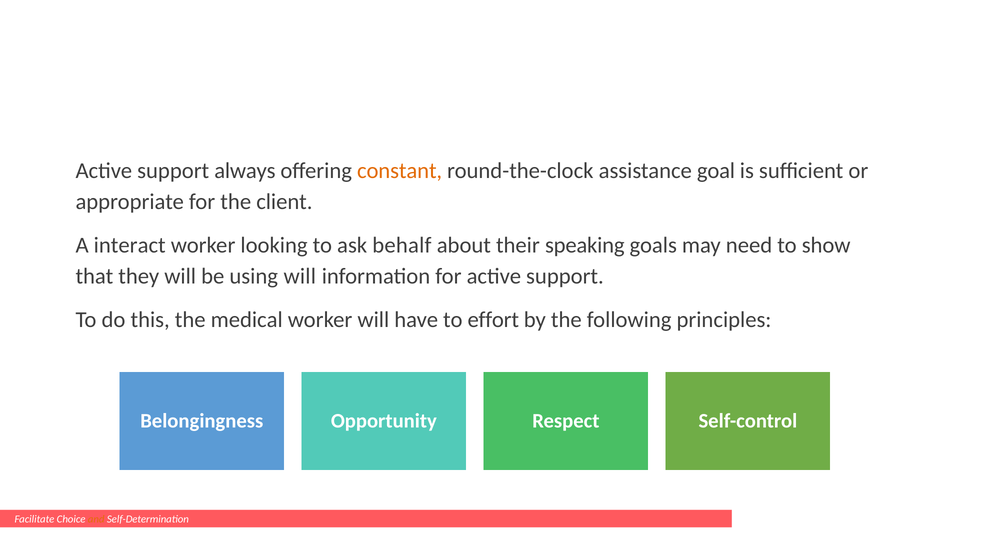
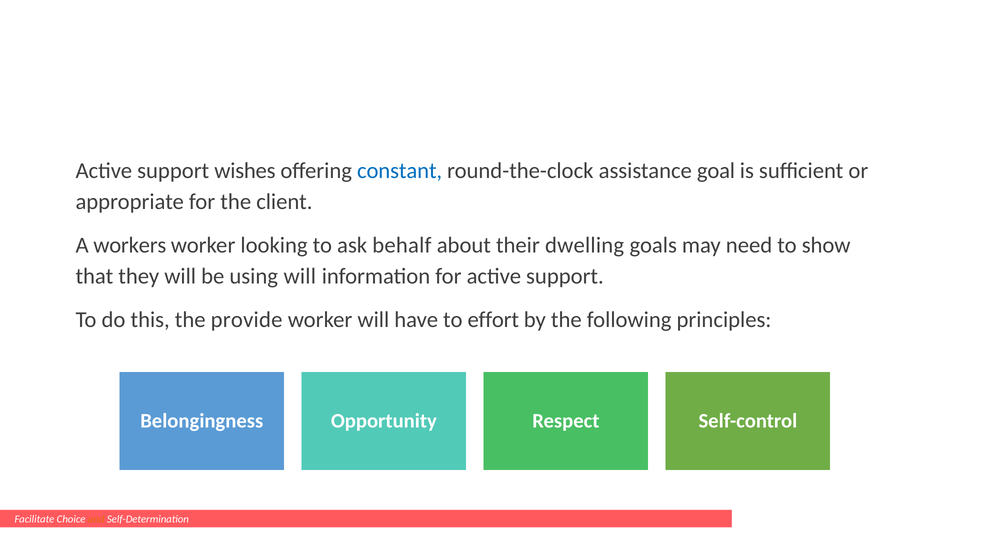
always: always -> wishes
constant colour: orange -> blue
interact: interact -> workers
speaking: speaking -> dwelling
medical: medical -> provide
